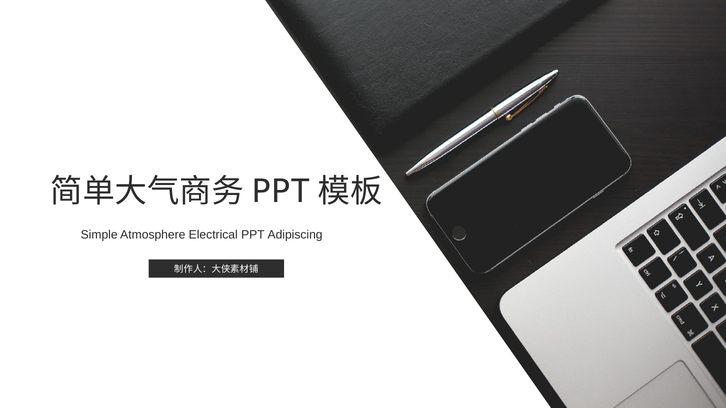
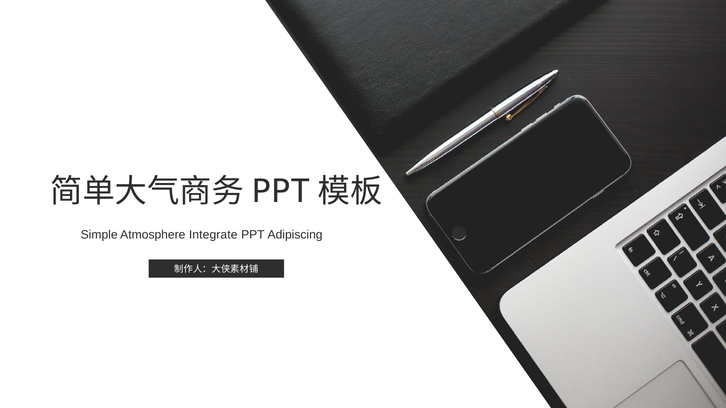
Electrical: Electrical -> Integrate
